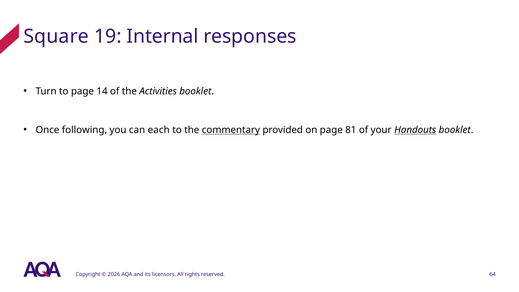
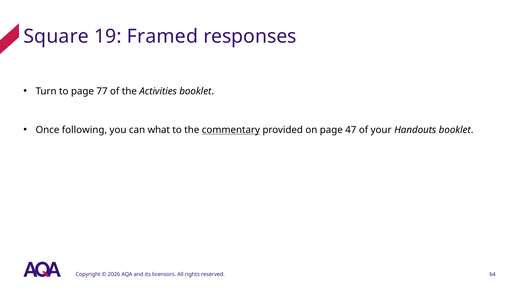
Internal: Internal -> Framed
14: 14 -> 77
each: each -> what
81: 81 -> 47
Handouts underline: present -> none
